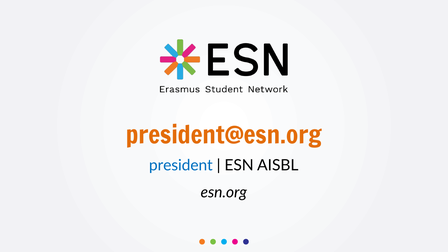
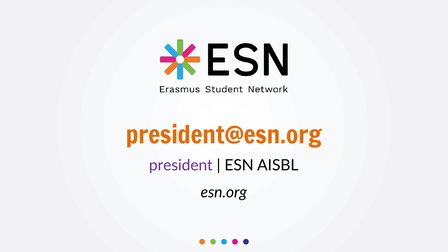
president colour: blue -> purple
